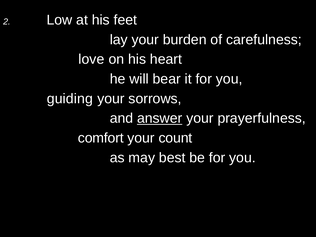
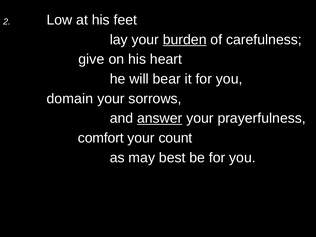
burden underline: none -> present
love: love -> give
guiding: guiding -> domain
